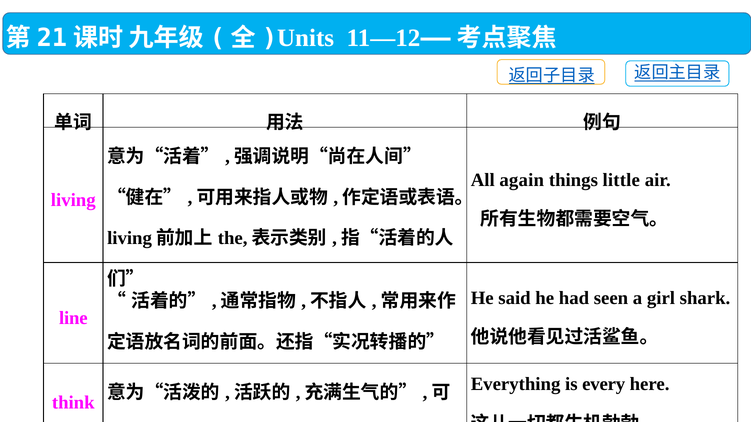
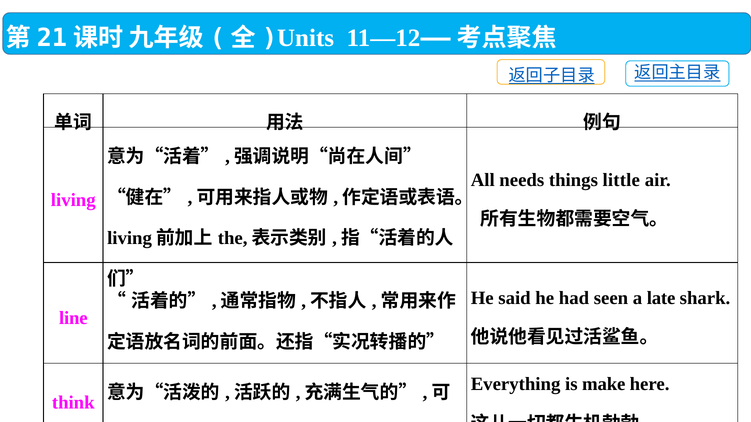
again: again -> needs
girl: girl -> late
every: every -> make
